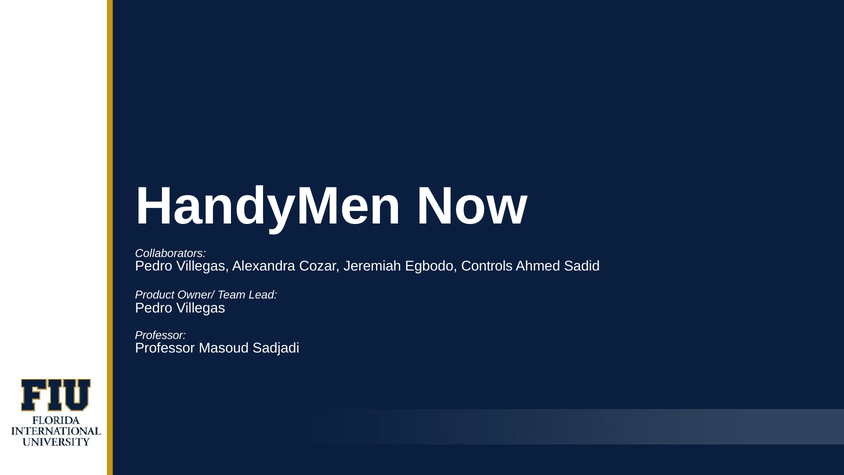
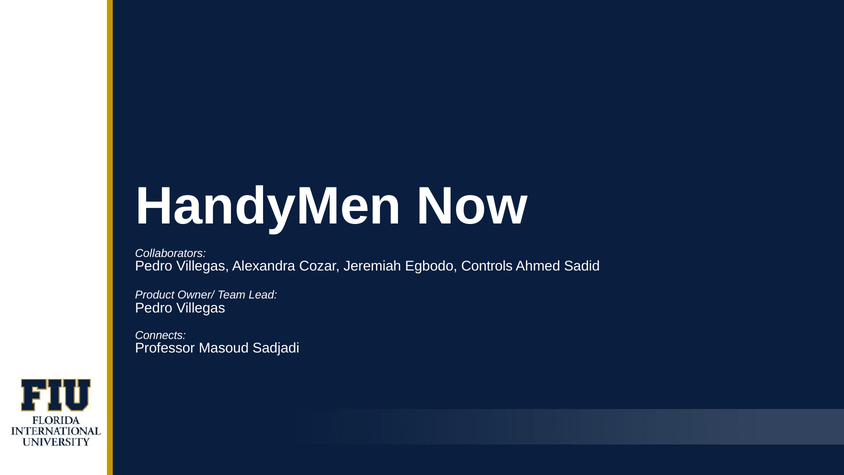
Professor at (160, 335): Professor -> Connects
